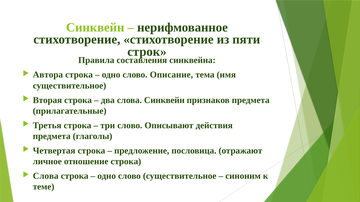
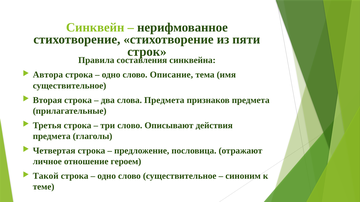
слова Синквейн: Синквейн -> Предмета
отношение строка: строка -> героем
Слова at (46, 176): Слова -> Такой
